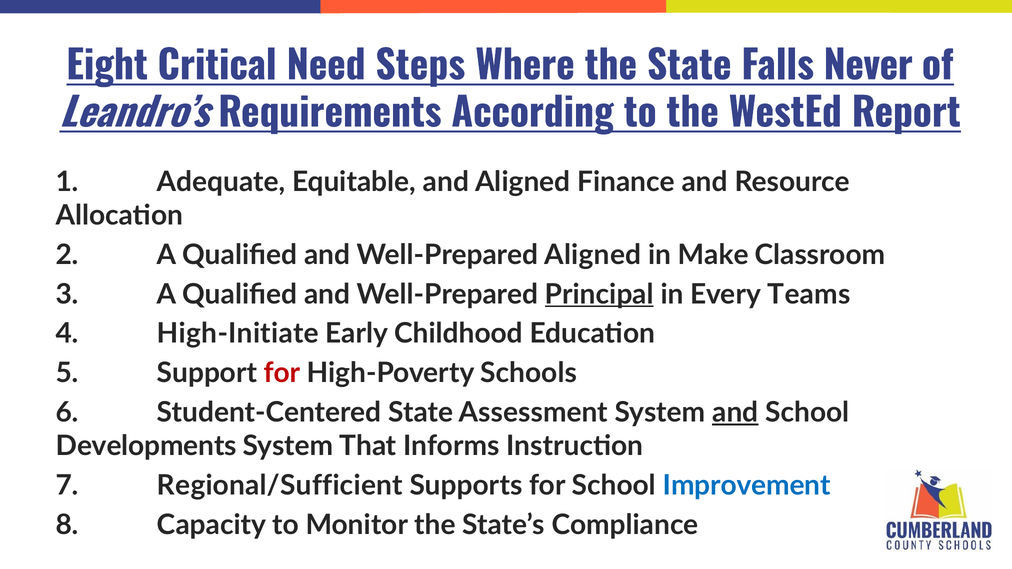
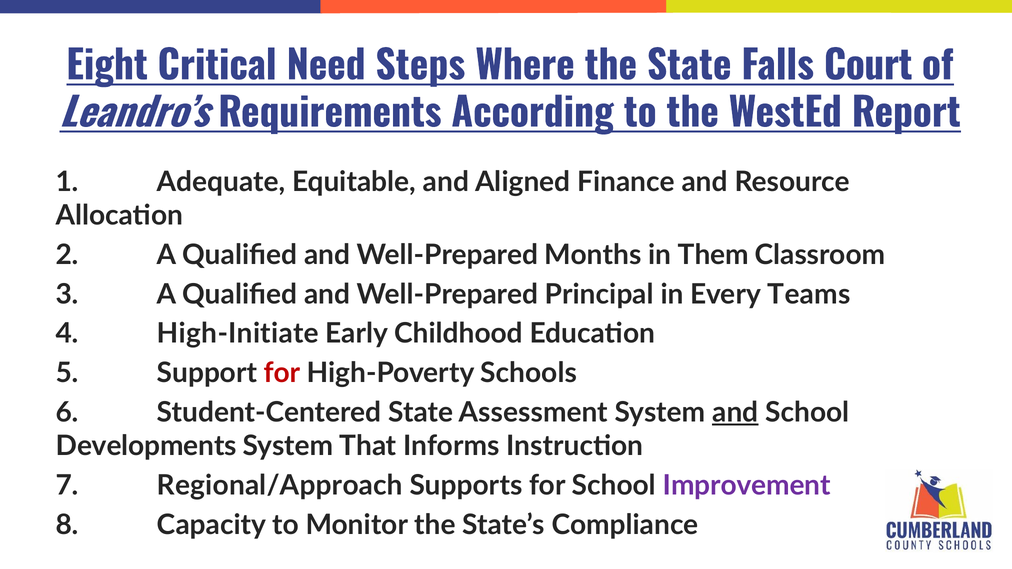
Never: Never -> Court
Well-Prepared Aligned: Aligned -> Months
Make: Make -> Them
Principal underline: present -> none
Regional/Sufficient: Regional/Sufficient -> Regional/Approach
Improvement colour: blue -> purple
